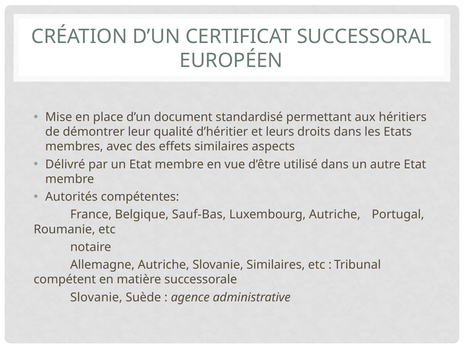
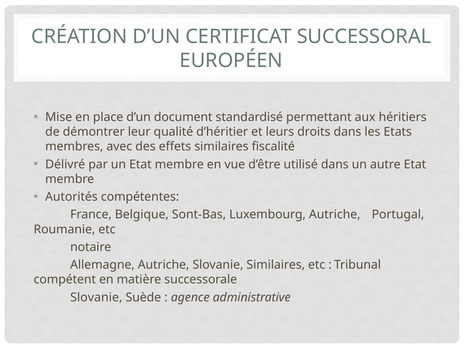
aspects: aspects -> fiscalité
Sauf-Bas: Sauf-Bas -> Sont-Bas
